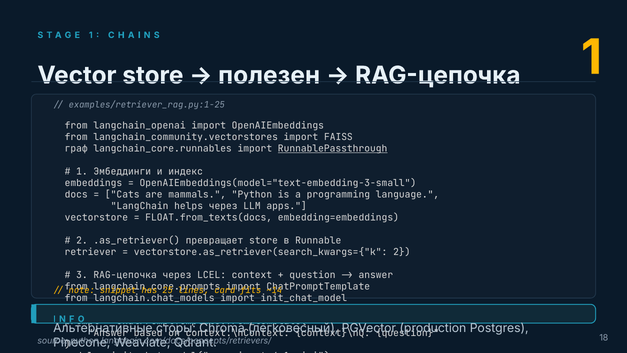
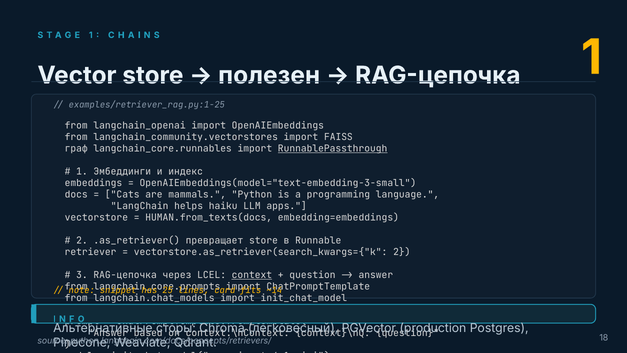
helps через: через -> haiku
FLOAT.from_texts(docs: FLOAT.from_texts(docs -> HUMAN.from_texts(docs
context at (252, 275) underline: none -> present
